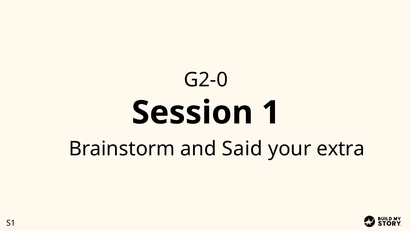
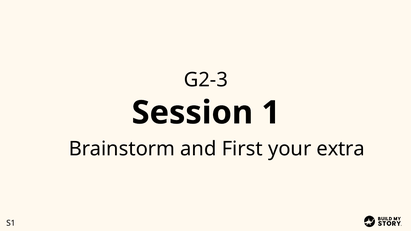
G2-0: G2-0 -> G2-3
Said: Said -> First
